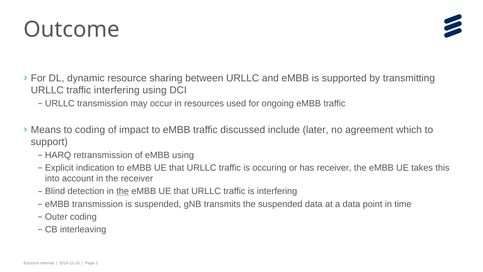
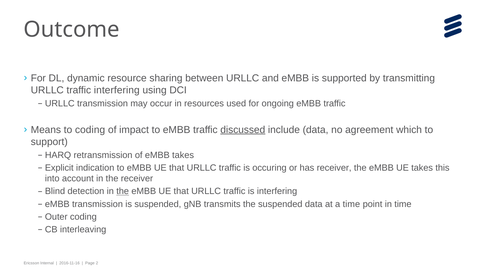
discussed underline: none -> present
include later: later -> data
eMBB using: using -> takes
a data: data -> time
